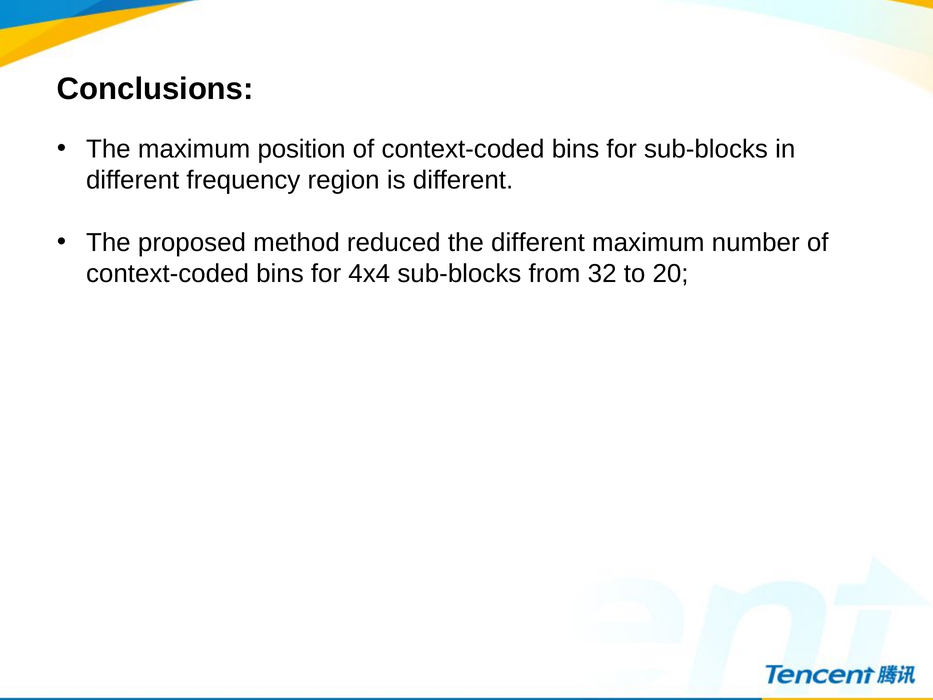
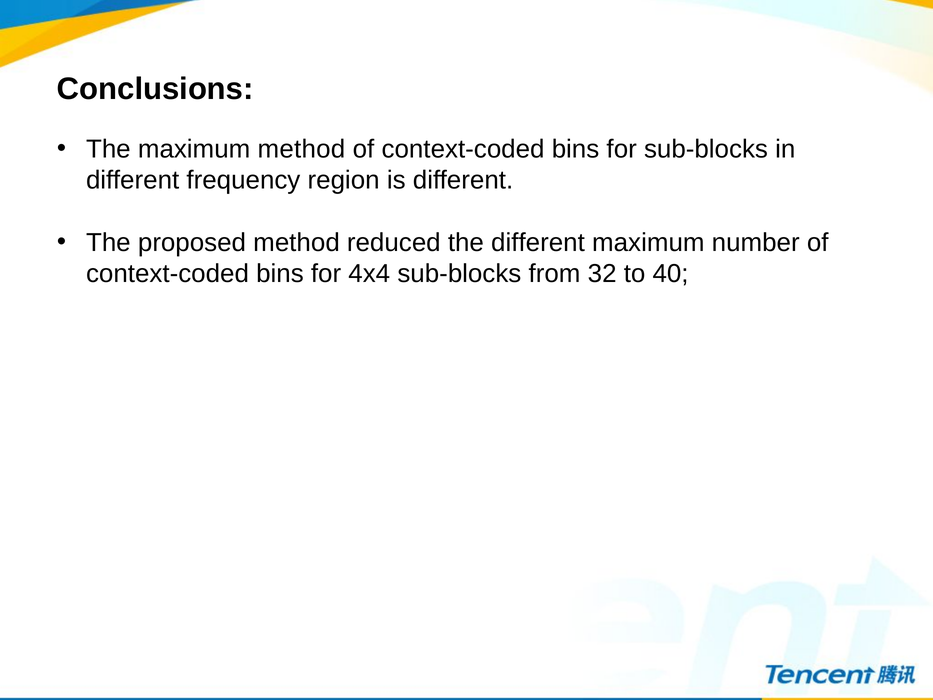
maximum position: position -> method
20: 20 -> 40
